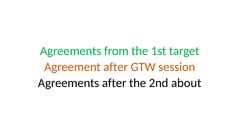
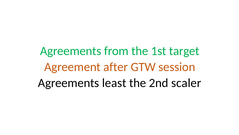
Agreements after: after -> least
about: about -> scaler
